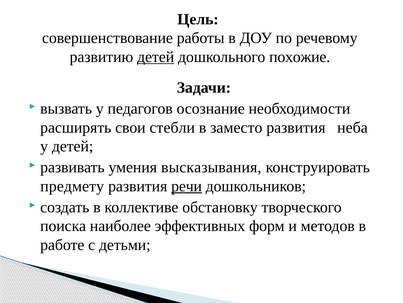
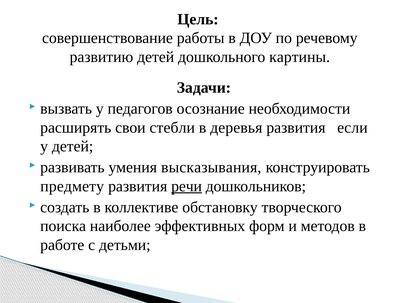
детей at (156, 57) underline: present -> none
похожие: похожие -> картины
заместо: заместо -> деревья
неба: неба -> если
